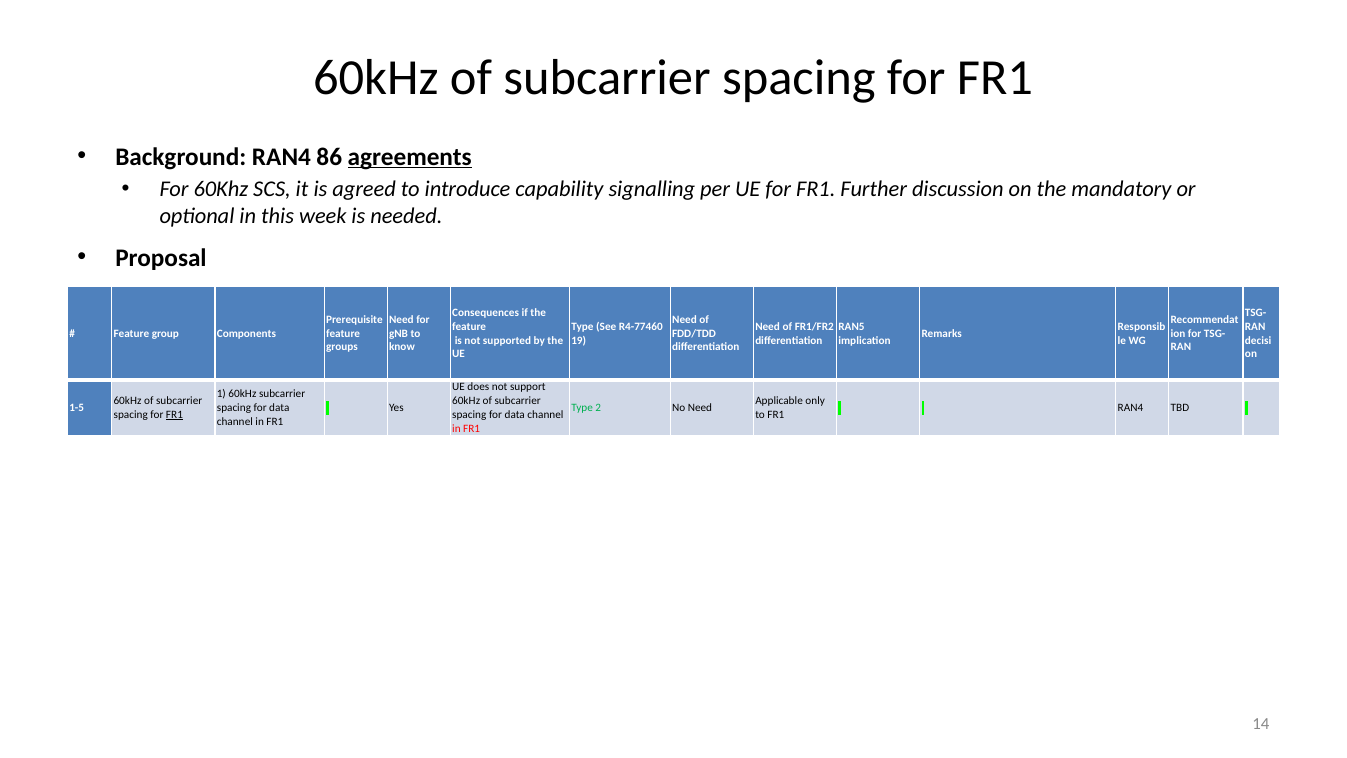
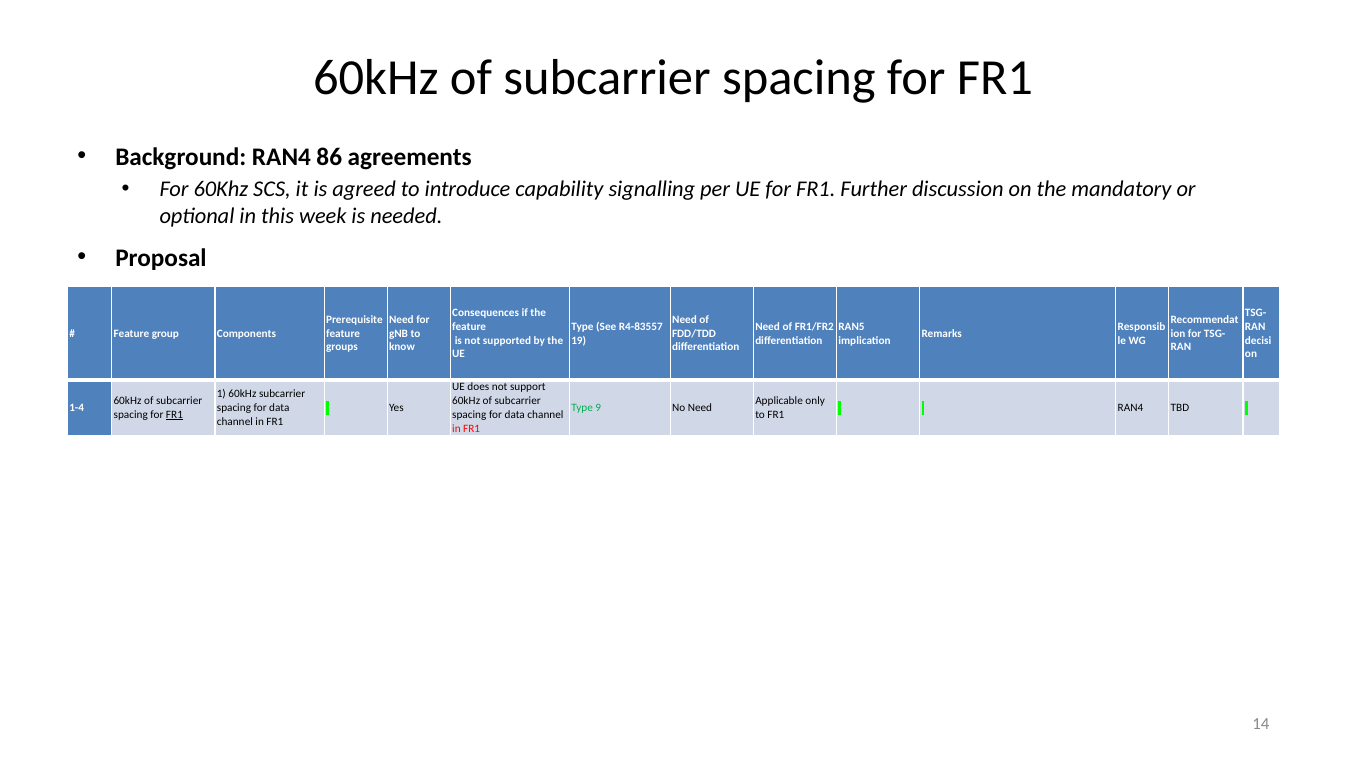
agreements underline: present -> none
R4-77460: R4-77460 -> R4-83557
1-5: 1-5 -> 1-4
2: 2 -> 9
